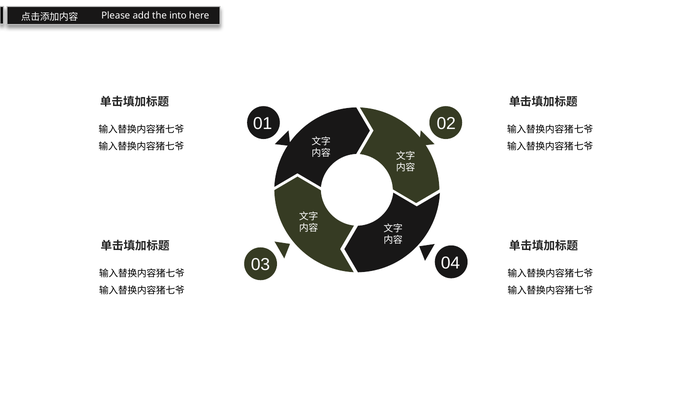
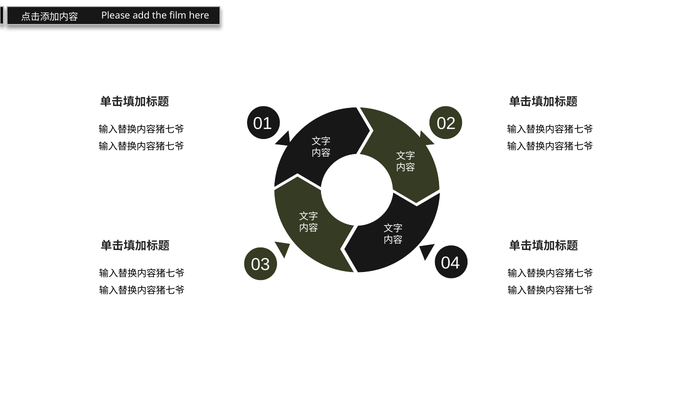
into: into -> film
